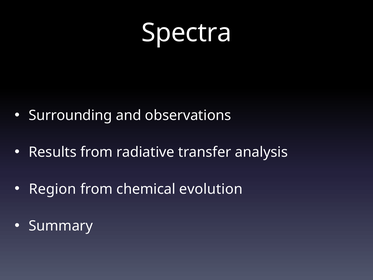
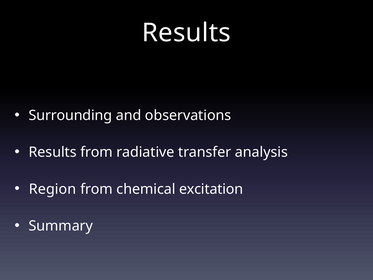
Spectra at (187, 33): Spectra -> Results
evolution: evolution -> excitation
